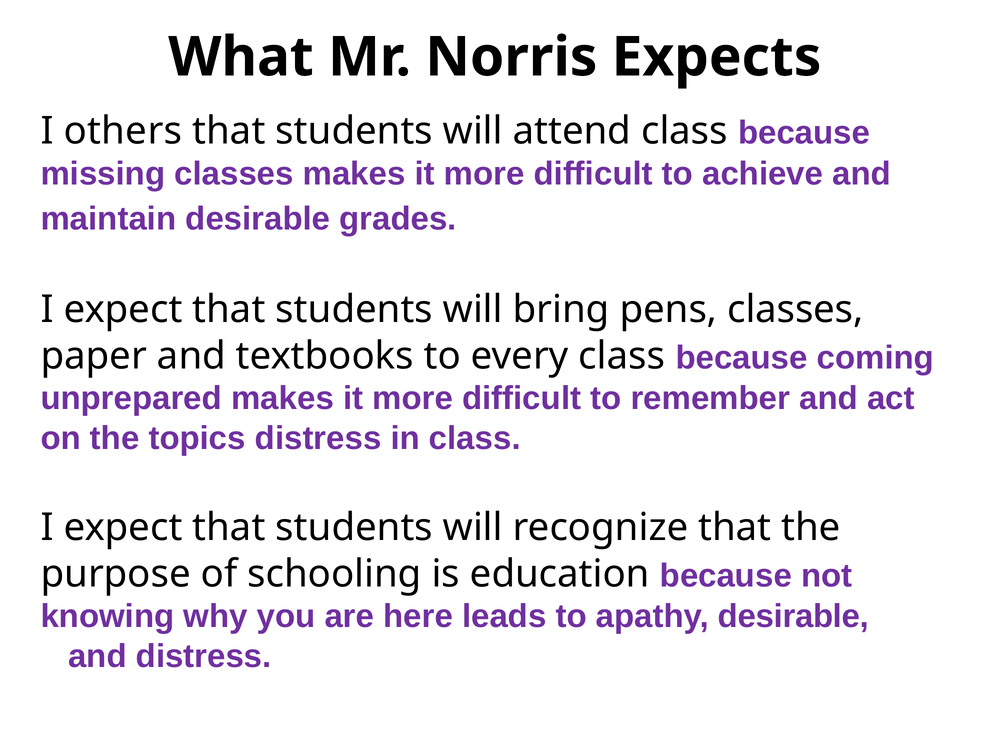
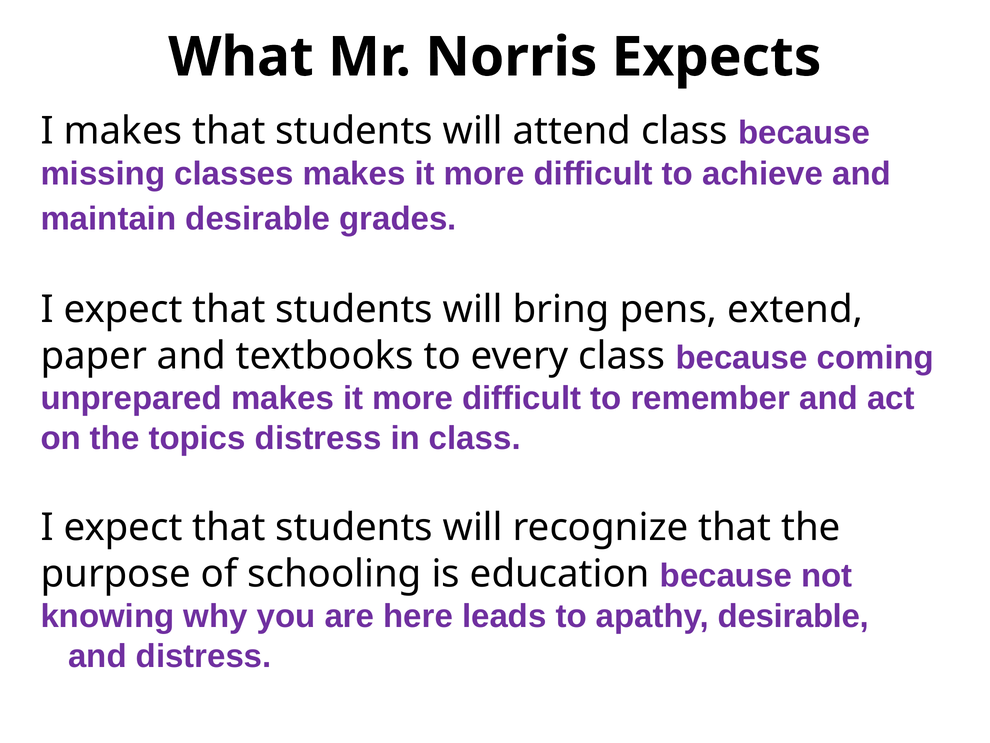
I others: others -> makes
pens classes: classes -> extend
